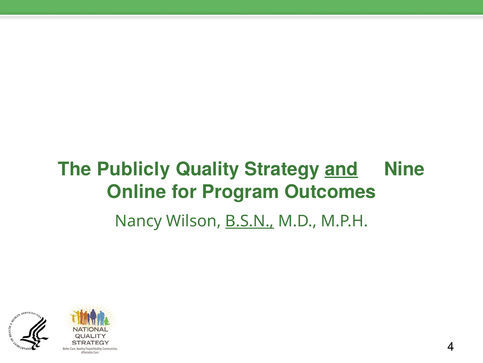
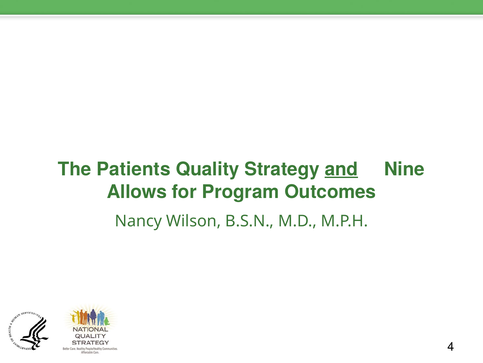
Publicly: Publicly -> Patients
Online: Online -> Allows
B.S.N underline: present -> none
